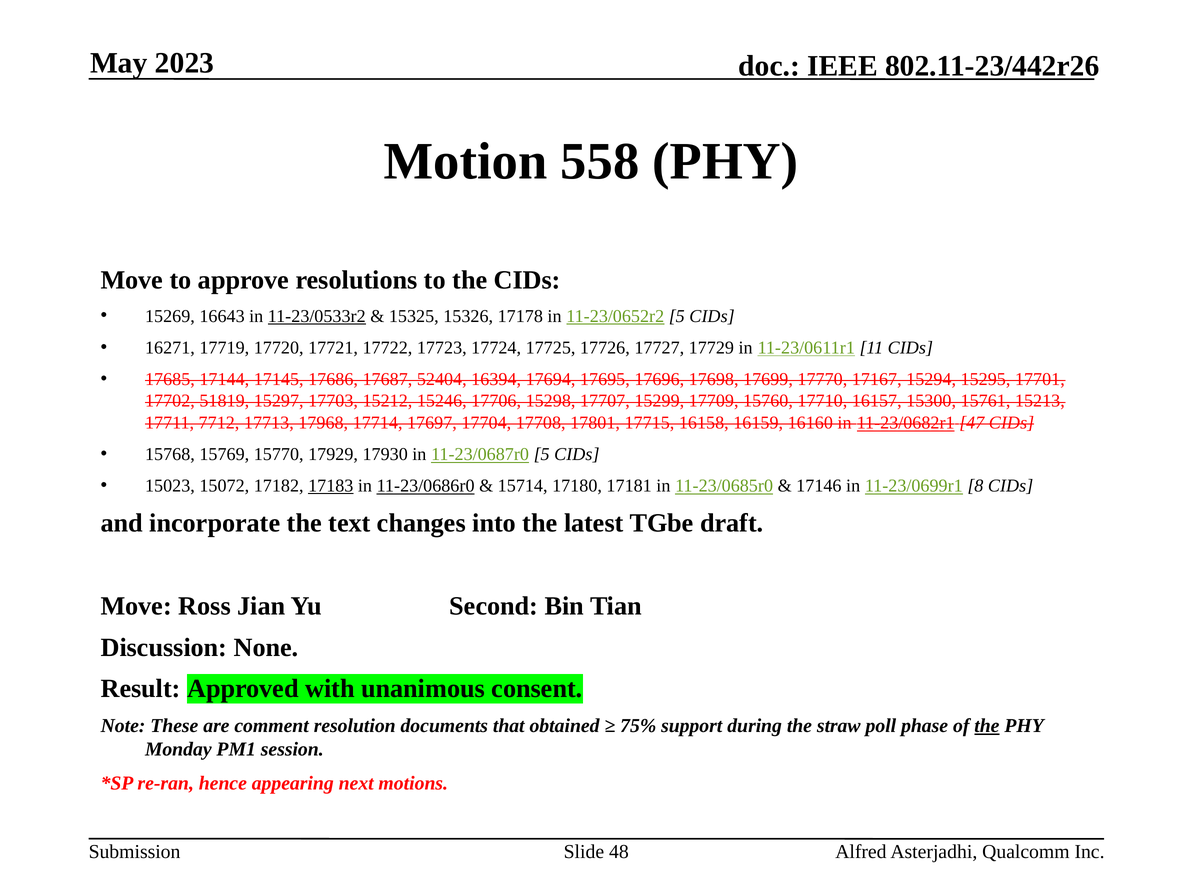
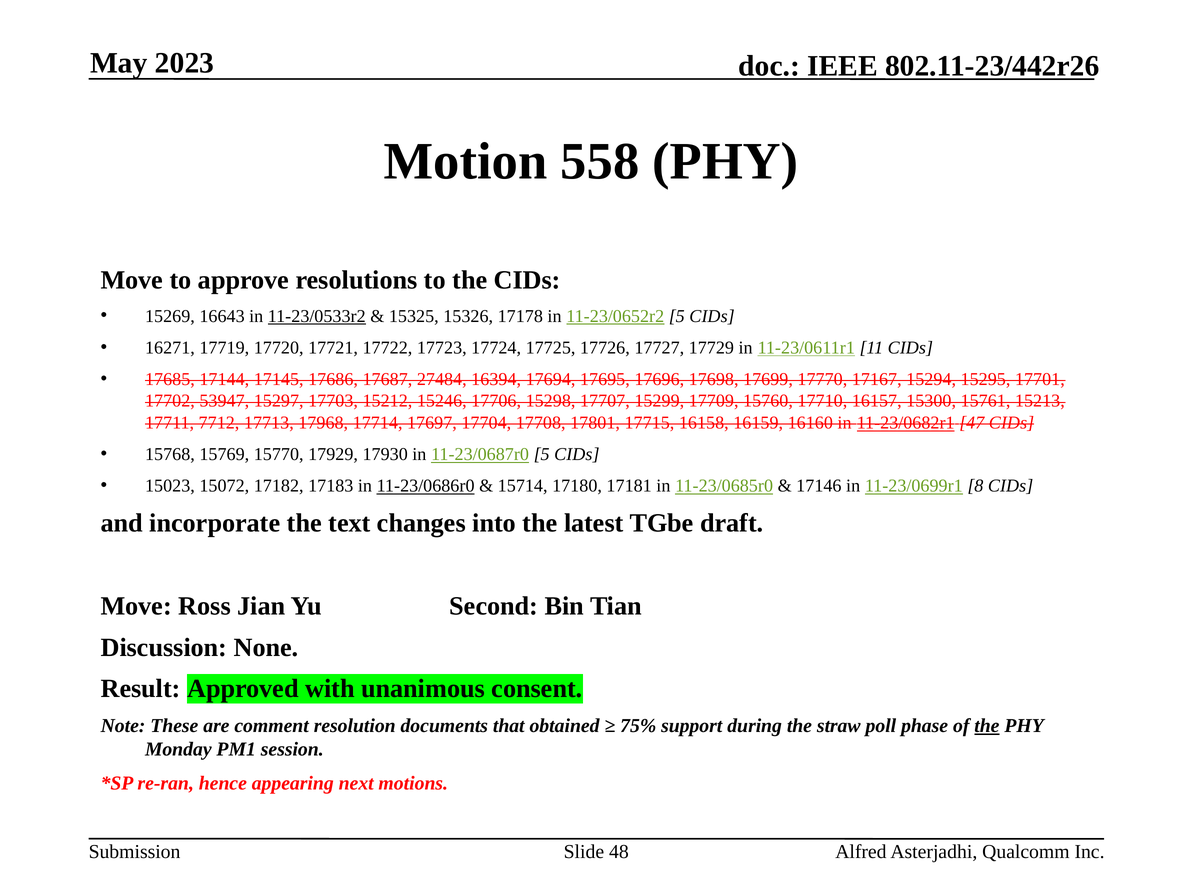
52404: 52404 -> 27484
51819: 51819 -> 53947
17183 underline: present -> none
